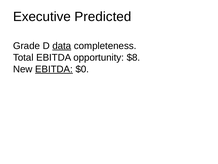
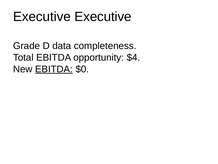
Executive Predicted: Predicted -> Executive
data underline: present -> none
$8: $8 -> $4
